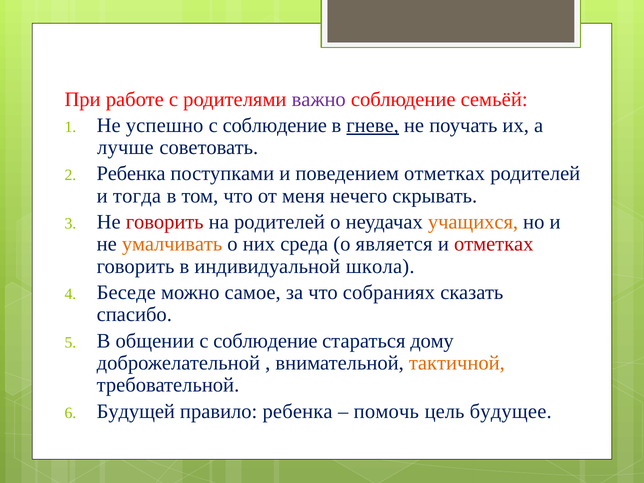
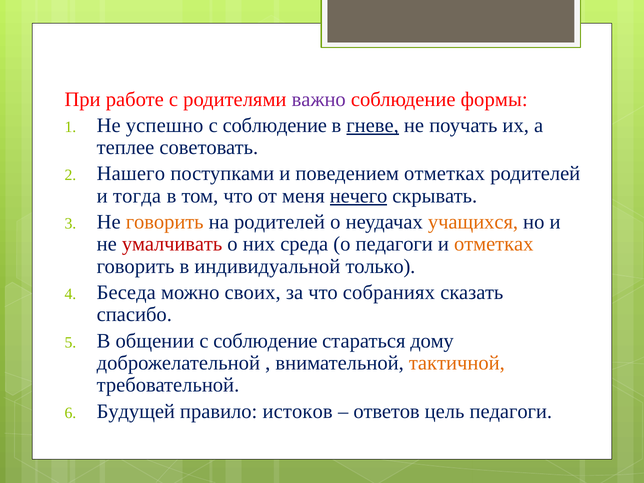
семьёй: семьёй -> формы
лучше: лучше -> теплее
Ребенка at (131, 174): Ребенка -> Нашего
нечего underline: none -> present
говорить at (165, 222) colour: red -> orange
умалчивать colour: orange -> red
о является: является -> педагоги
отметках at (494, 244) colour: red -> orange
школа: школа -> только
Беседе: Беседе -> Беседа
самое: самое -> своих
правило ребенка: ребенка -> истоков
помочь: помочь -> ответов
цель будущее: будущее -> педагоги
